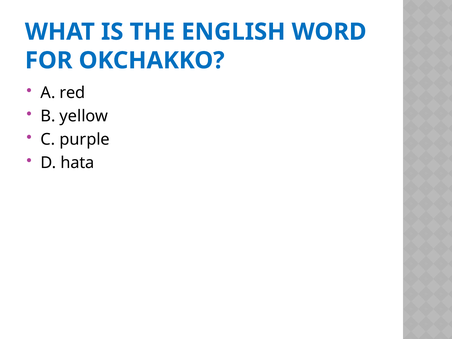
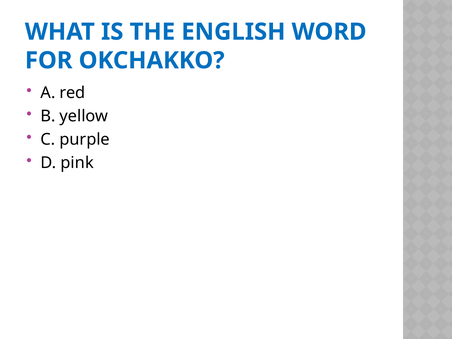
hata: hata -> pink
